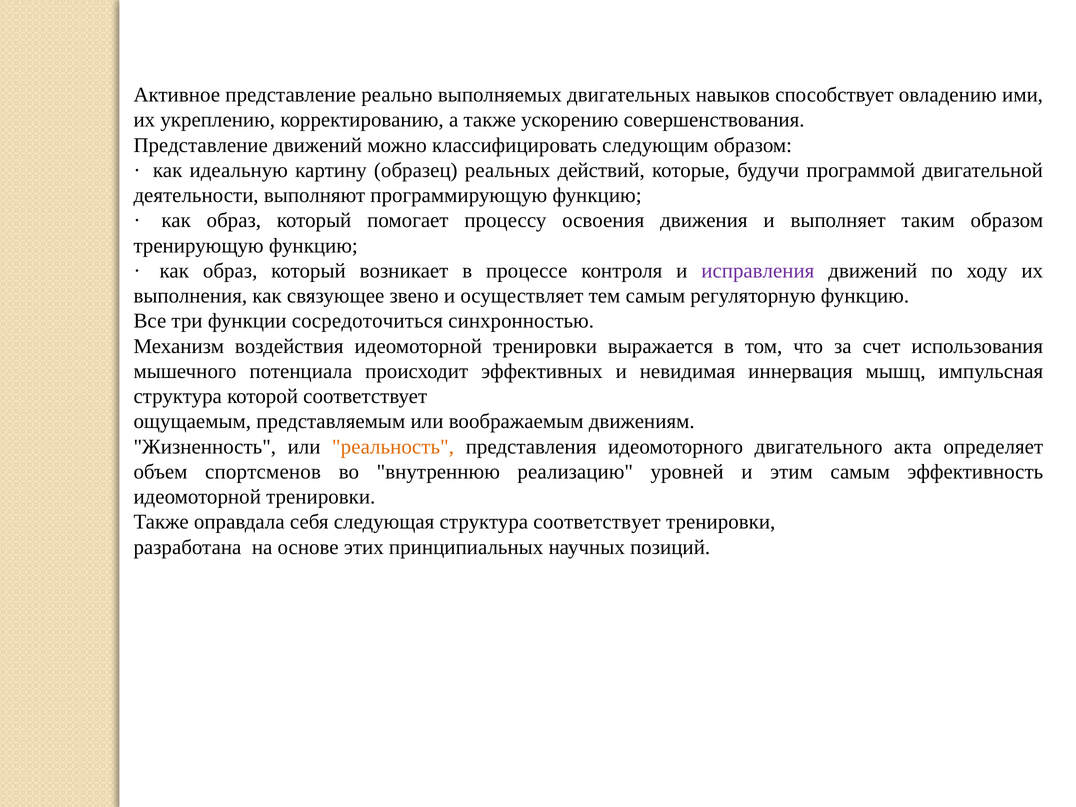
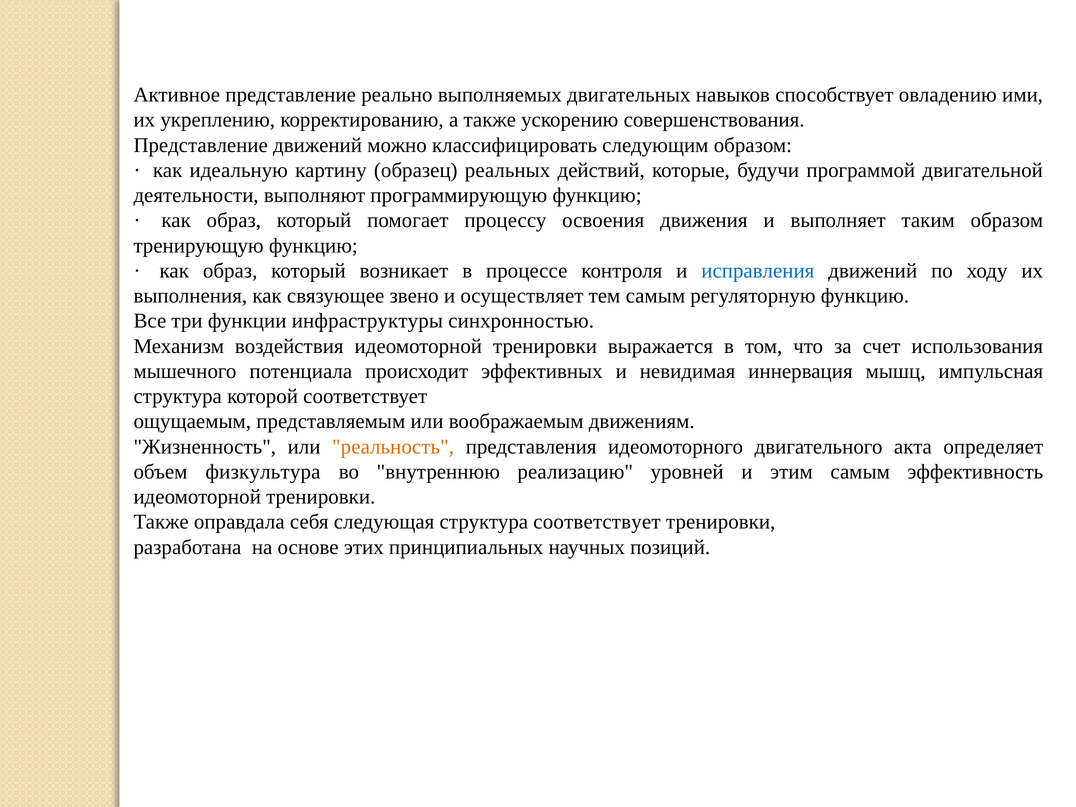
исправления colour: purple -> blue
сосредоточиться: сосредоточиться -> инфраструктуры
спортсменов: спортсменов -> физкультура
